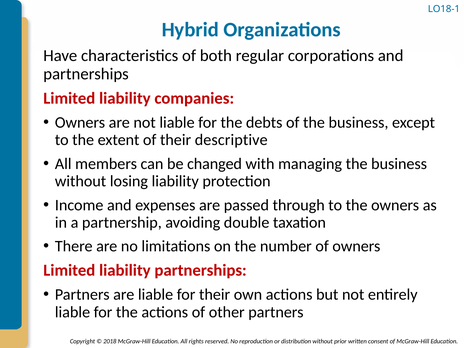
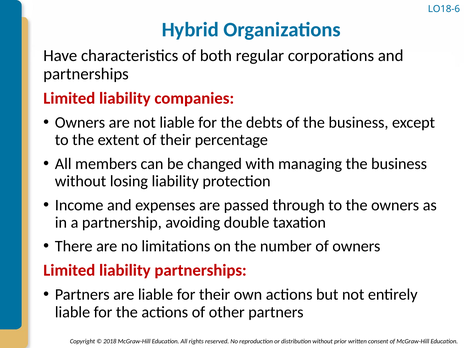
LO18-1: LO18-1 -> LO18-6
descriptive: descriptive -> percentage
